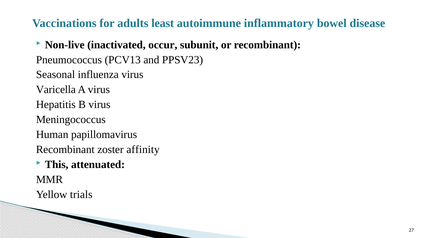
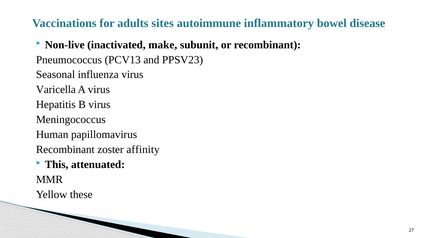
least: least -> sites
occur: occur -> make
trials: trials -> these
